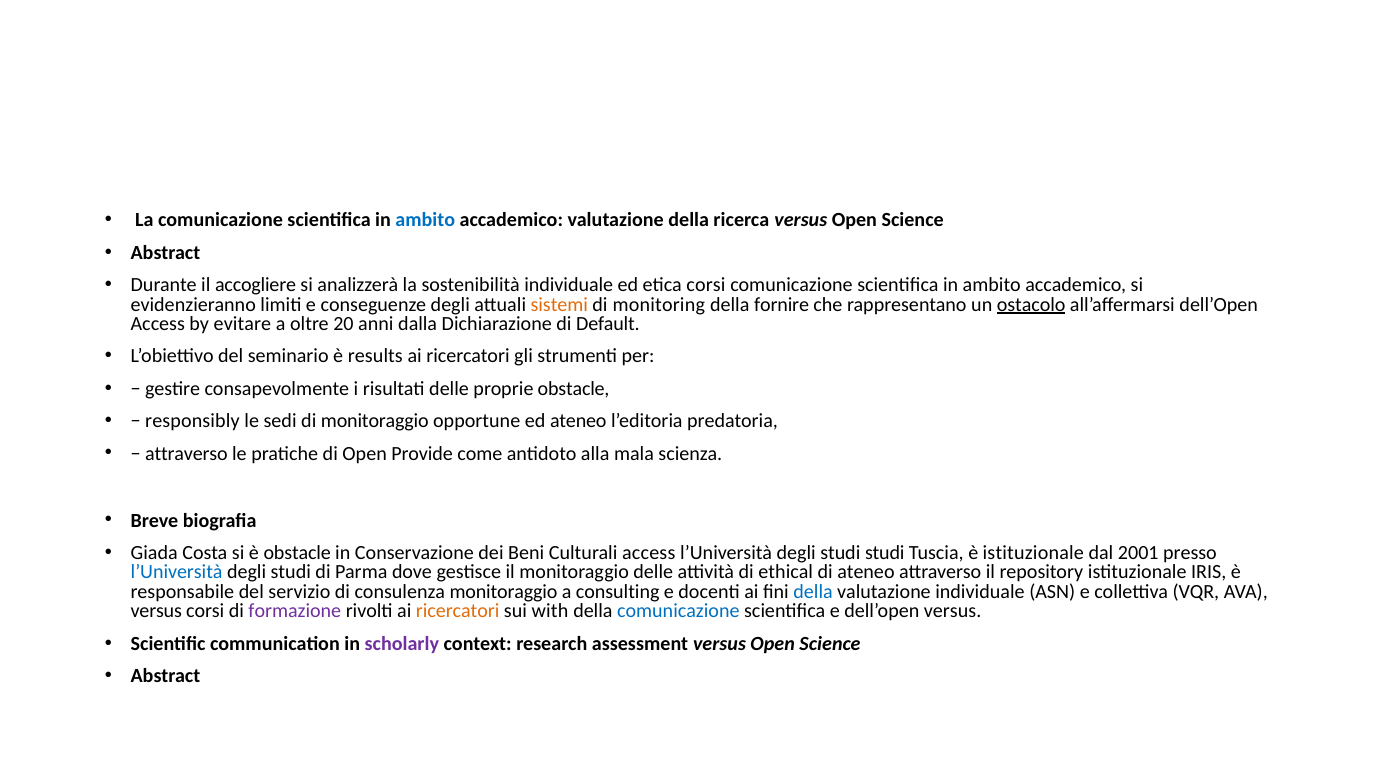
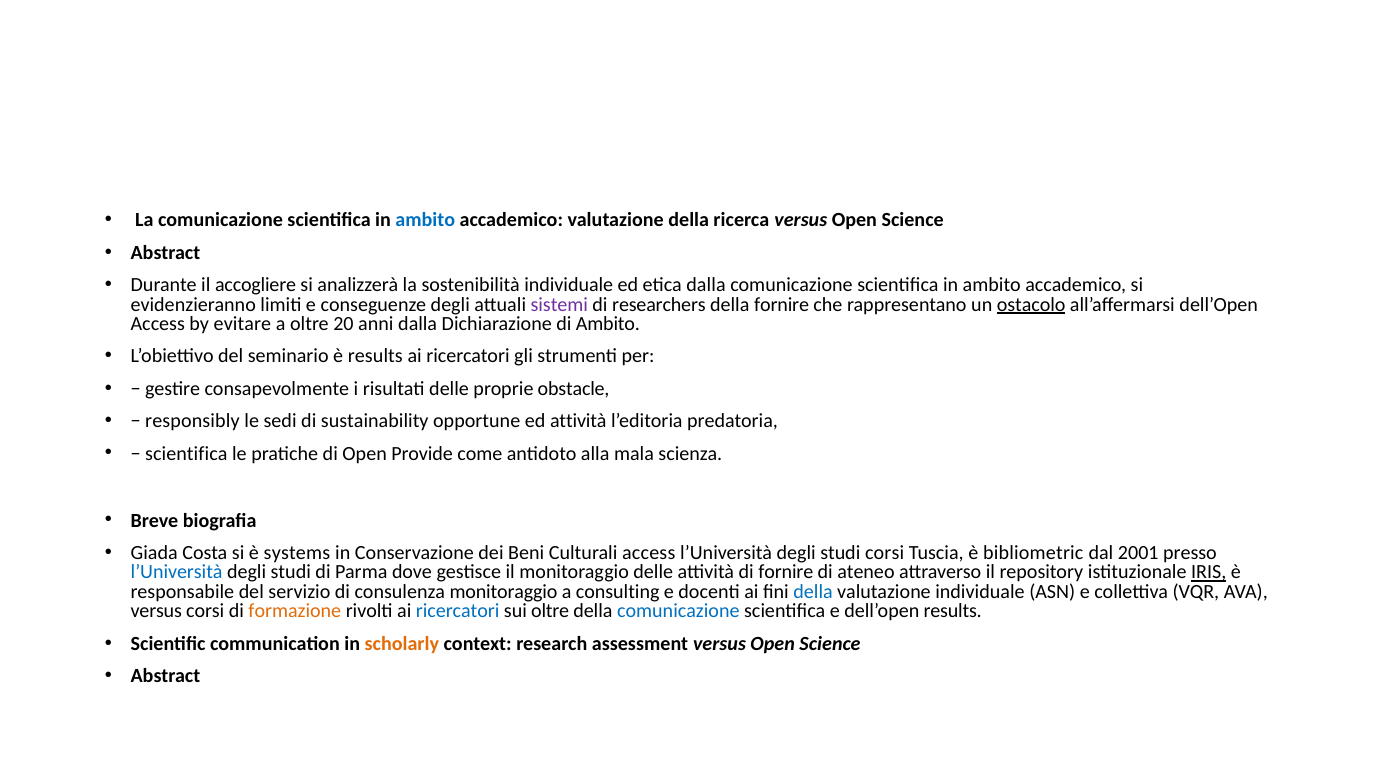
etica corsi: corsi -> dalla
sistemi colour: orange -> purple
monitoring: monitoring -> researchers
di Default: Default -> Ambito
di monitoraggio: monitoraggio -> sustainability
ed ateneo: ateneo -> attività
attraverso at (186, 453): attraverso -> scientifica
è obstacle: obstacle -> systems
studi studi: studi -> corsi
è istituzionale: istituzionale -> bibliometric
di ethical: ethical -> fornire
IRIS underline: none -> present
formazione colour: purple -> orange
ricercatori at (458, 611) colour: orange -> blue
sui with: with -> oltre
dell’open versus: versus -> results
scholarly colour: purple -> orange
